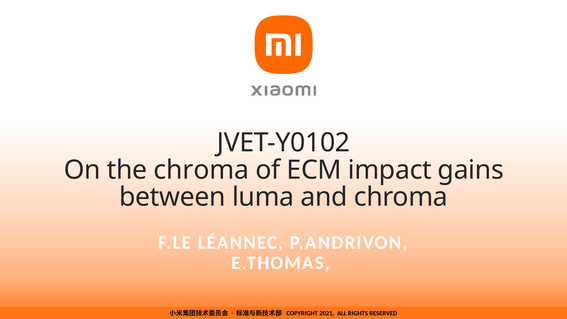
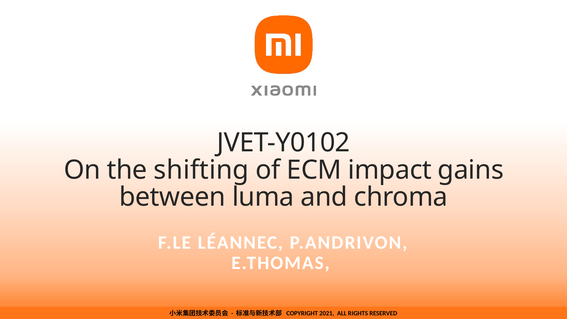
the chroma: chroma -> shifting
